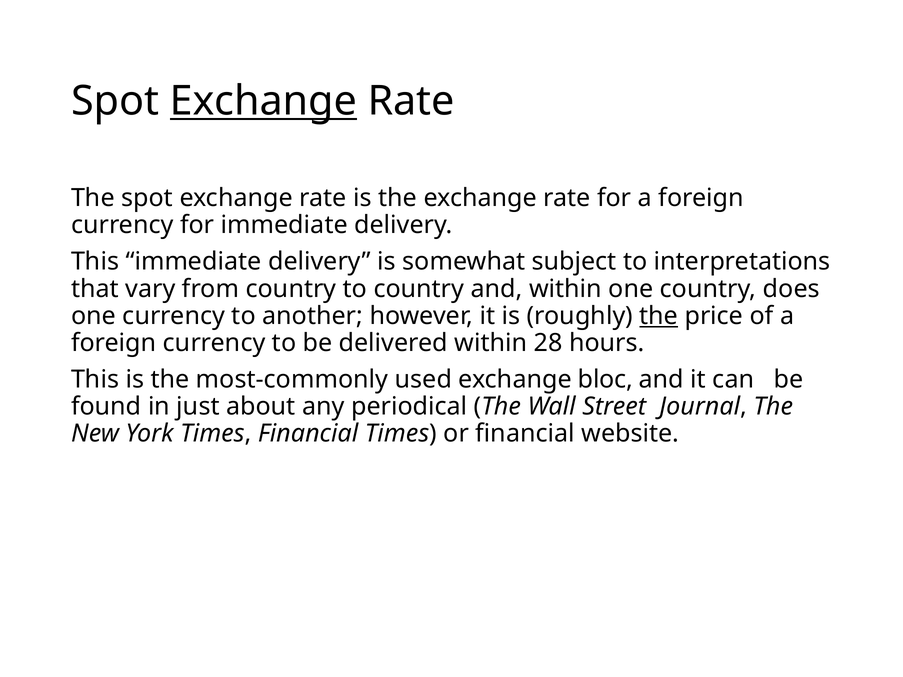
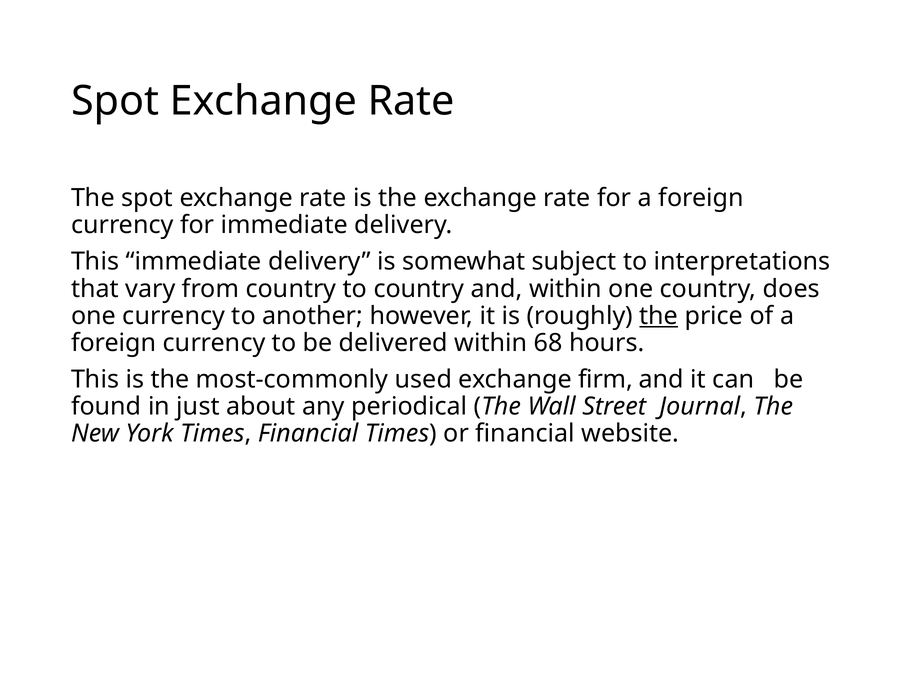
Exchange at (263, 101) underline: present -> none
28: 28 -> 68
bloc: bloc -> firm
